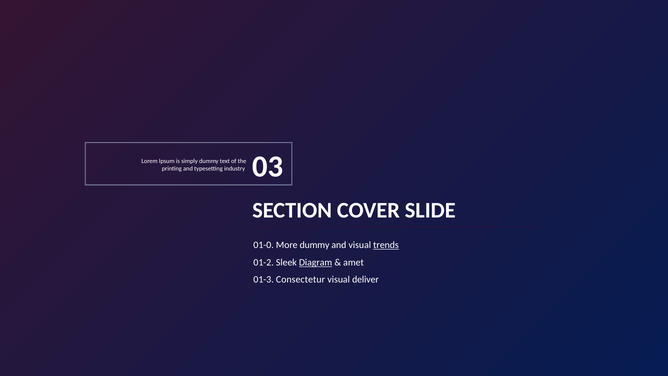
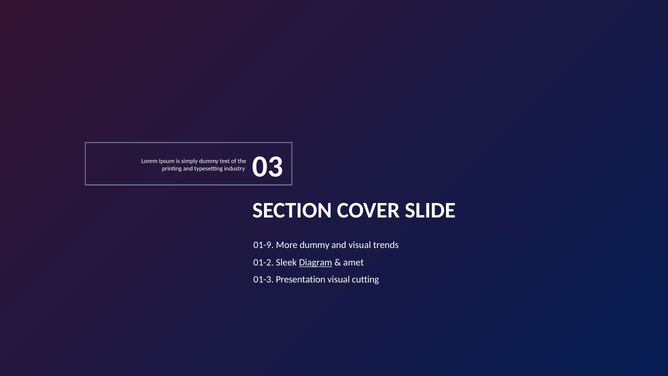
01-0: 01-0 -> 01-9
trends underline: present -> none
Consectetur: Consectetur -> Presentation
deliver: deliver -> cutting
